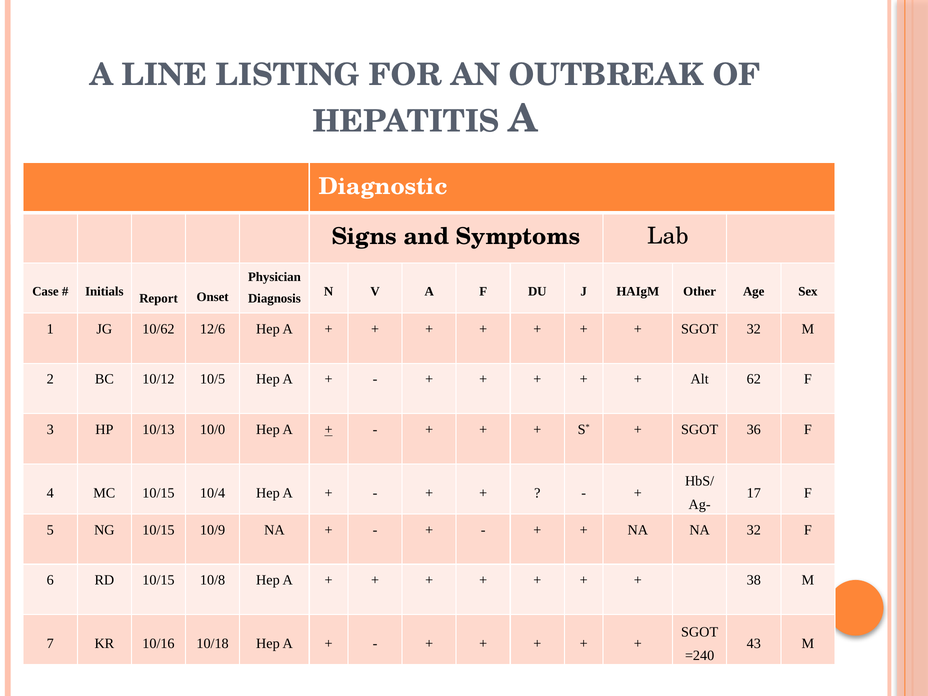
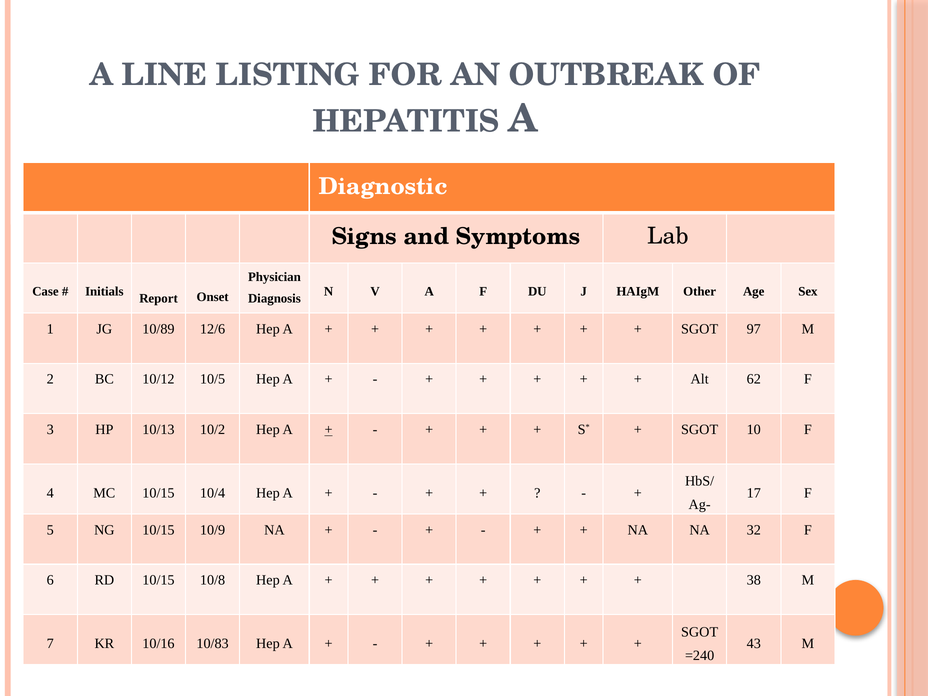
10/62: 10/62 -> 10/89
SGOT 32: 32 -> 97
10/0: 10/0 -> 10/2
36: 36 -> 10
10/18: 10/18 -> 10/83
